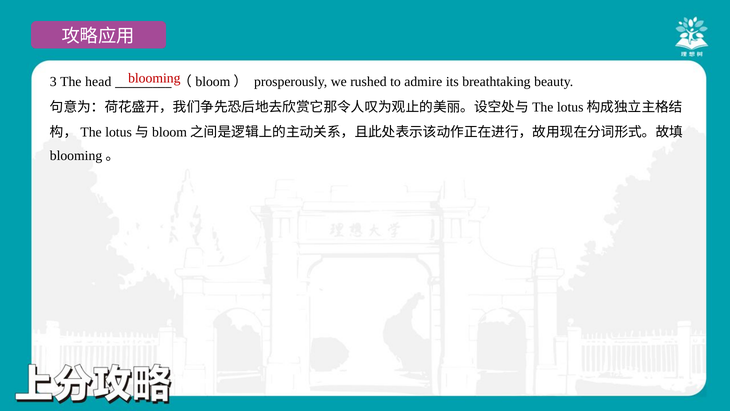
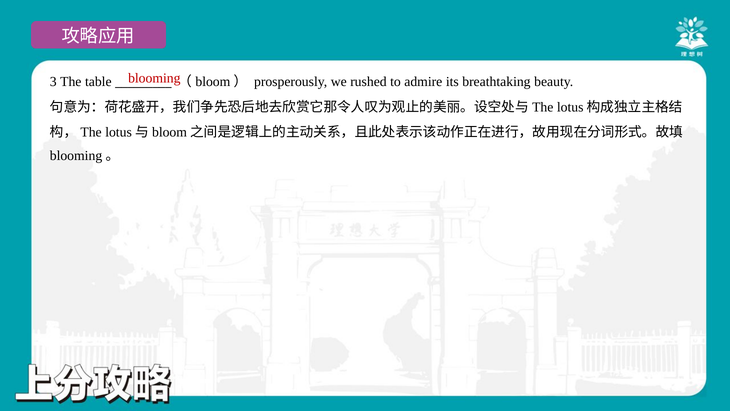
head: head -> table
